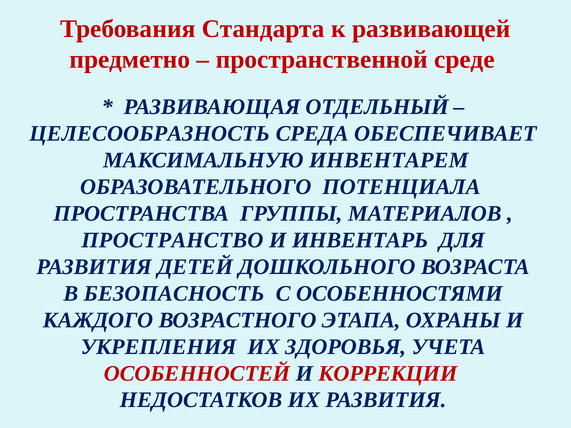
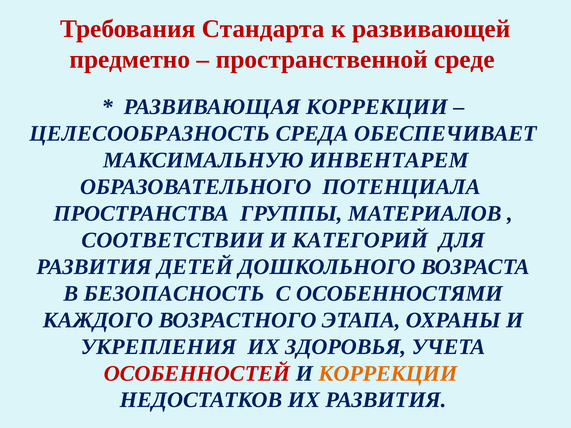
РАЗВИВАЮЩАЯ ОТДЕЛЬНЫЙ: ОТДЕЛЬНЫЙ -> КОРРЕКЦИИ
ПРОСТРАНСТВО: ПРОСТРАНСТВО -> СООТВЕТСТВИИ
ИНВЕНТАРЬ: ИНВЕНТАРЬ -> КАТЕГОРИЙ
КОРРЕКЦИИ at (388, 374) colour: red -> orange
